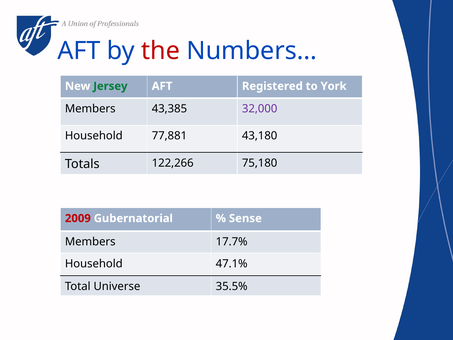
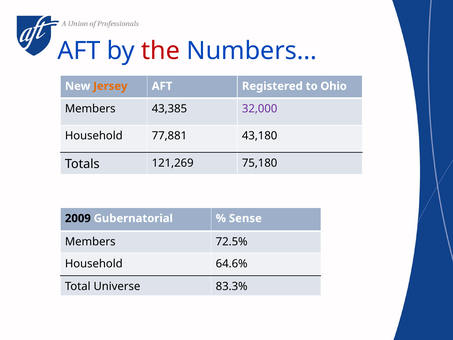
Jersey colour: green -> orange
York: York -> Ohio
122,266: 122,266 -> 121,269
2009 colour: red -> black
17.7%: 17.7% -> 72.5%
47.1%: 47.1% -> 64.6%
35.5%: 35.5% -> 83.3%
